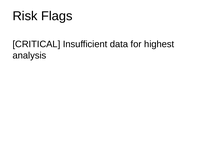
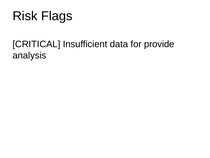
highest: highest -> provide
